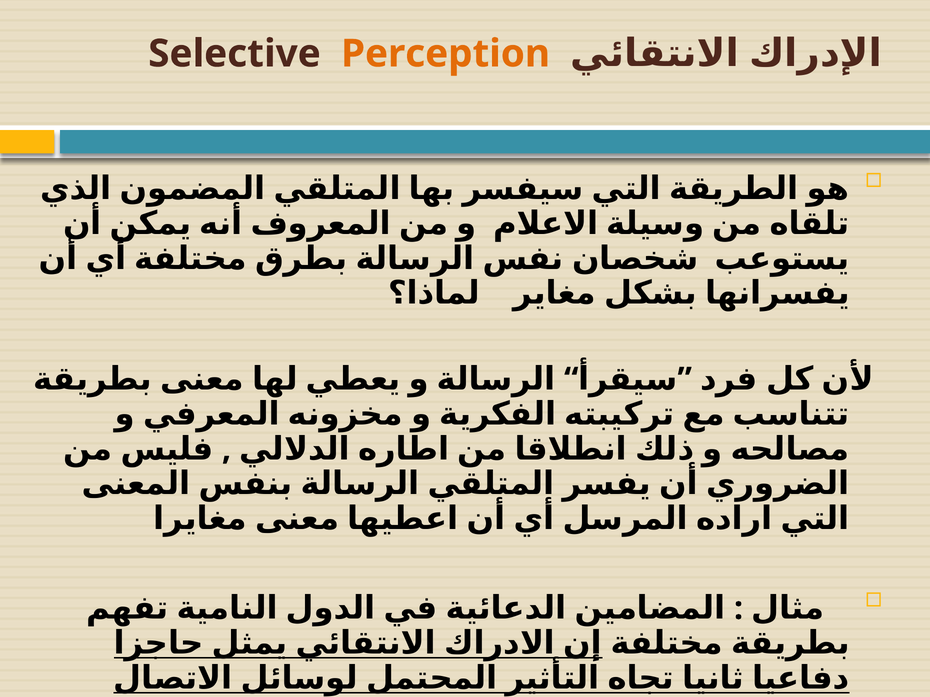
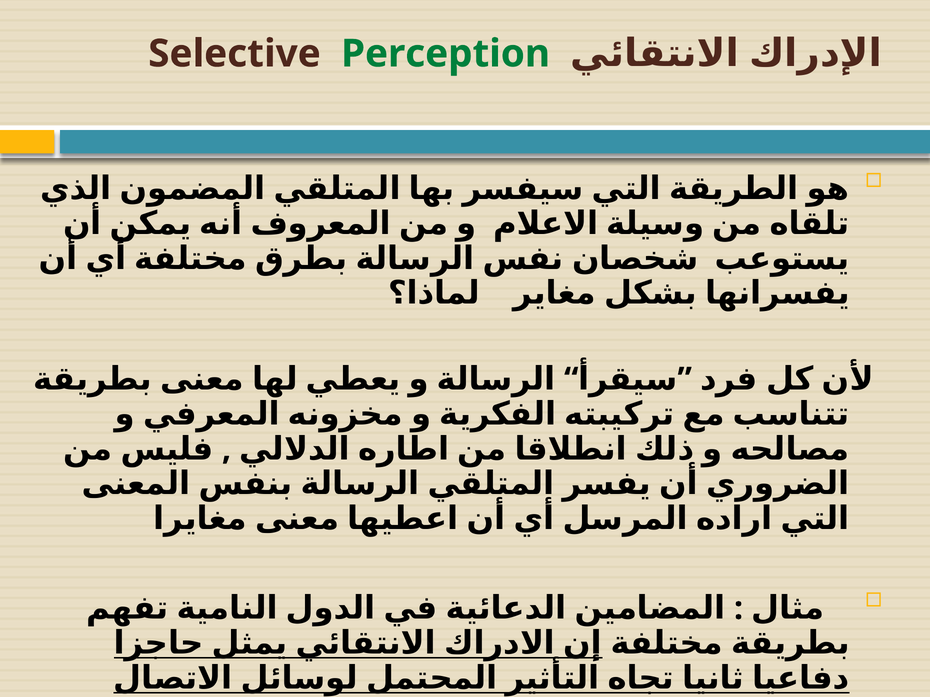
Perception colour: orange -> green
